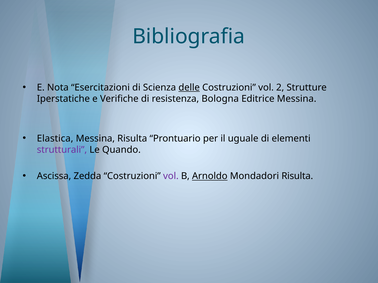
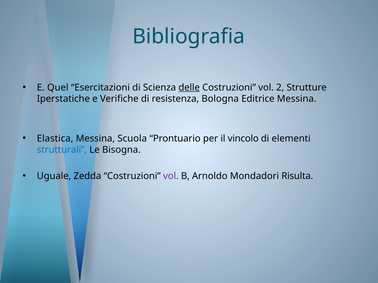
Nota: Nota -> Quel
Messina Risulta: Risulta -> Scuola
uguale: uguale -> vincolo
strutturali colour: purple -> blue
Quando: Quando -> Bisogna
Ascissa: Ascissa -> Uguale
Arnoldo underline: present -> none
